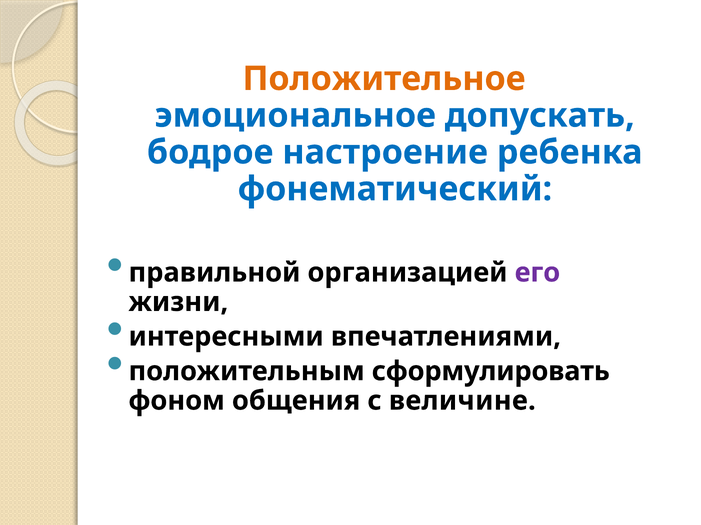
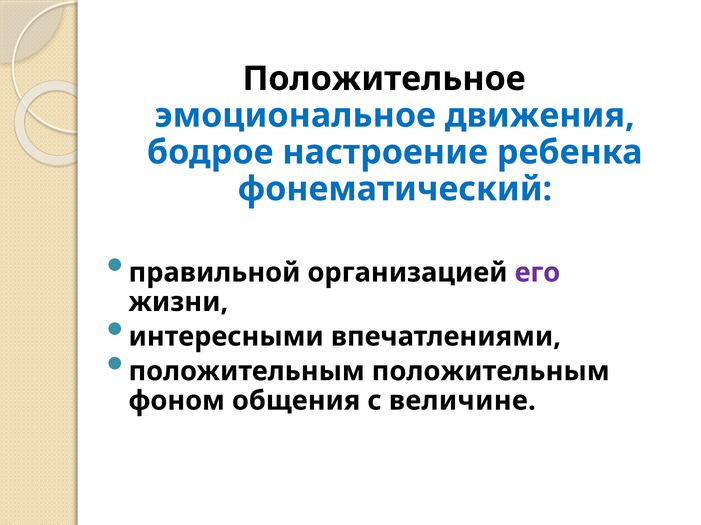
Положительное colour: orange -> black
допускать: допускать -> движения
положительным сформулировать: сформулировать -> положительным
